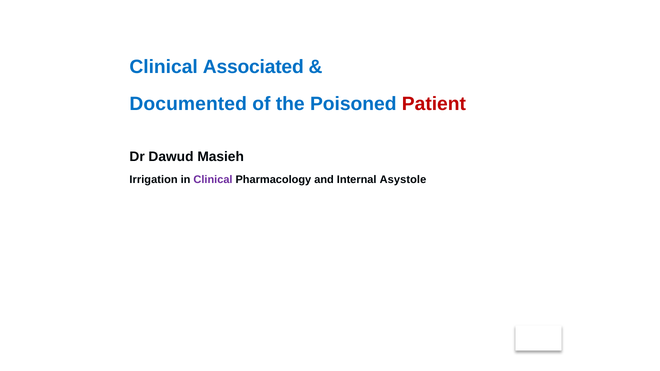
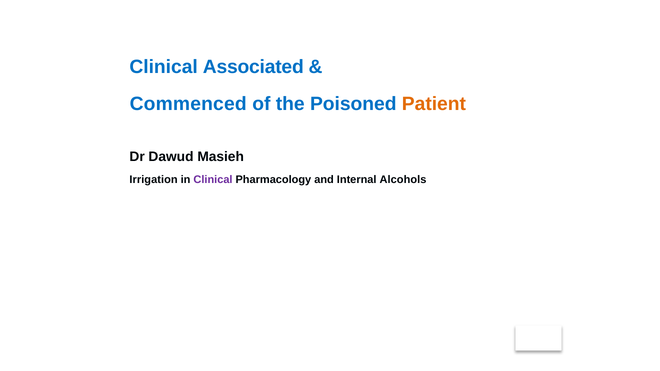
Documented: Documented -> Commenced
Patient colour: red -> orange
Asystole: Asystole -> Alcohols
